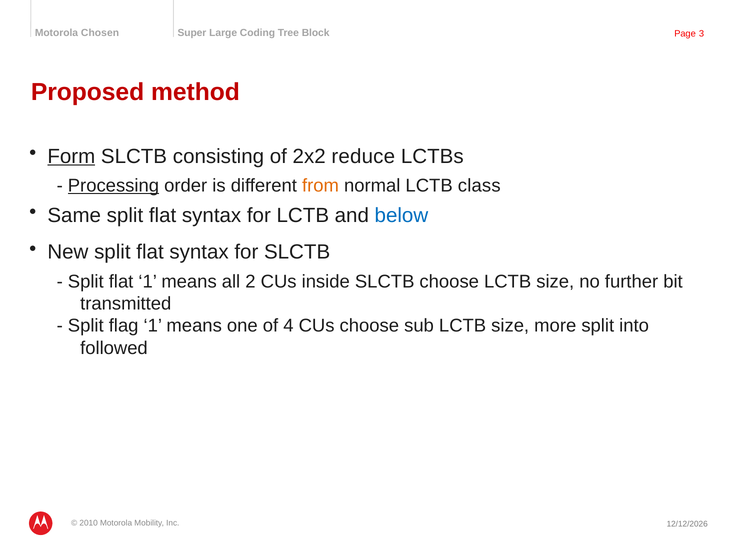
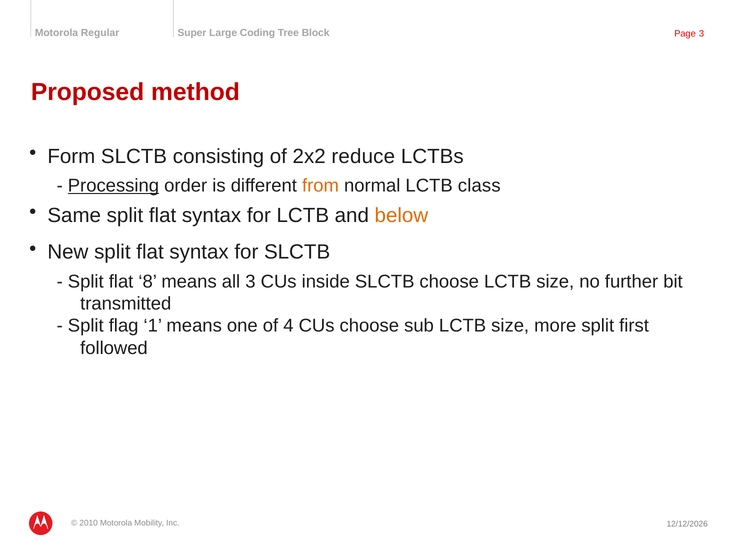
Chosen: Chosen -> Regular
Form underline: present -> none
below colour: blue -> orange
flat 1: 1 -> 8
all 2: 2 -> 3
into: into -> first
